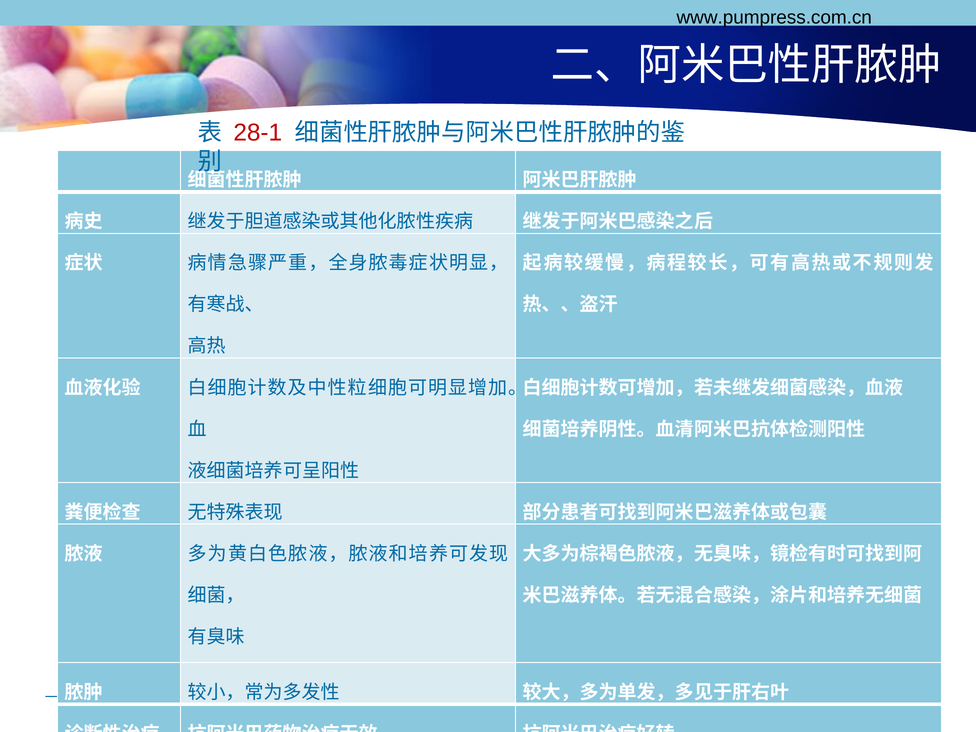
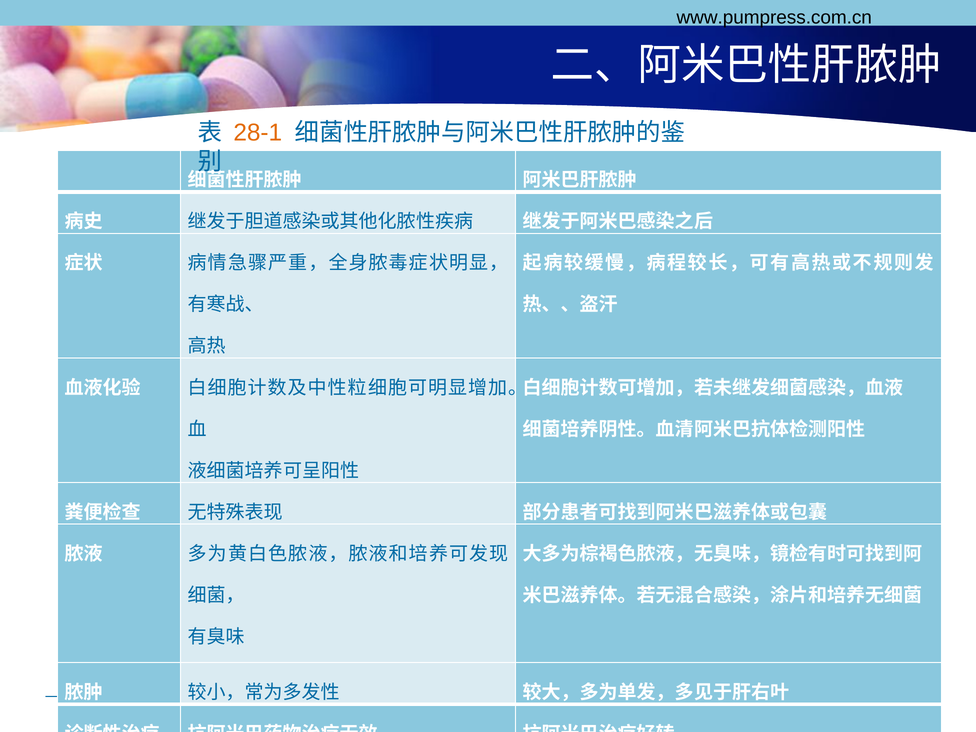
28-1 colour: red -> orange
